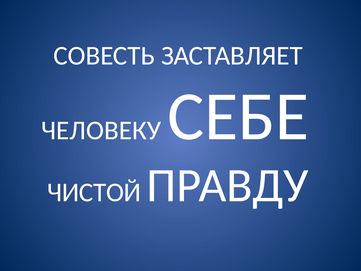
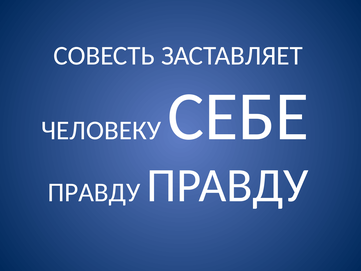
ЧИСТОЙ at (94, 192): ЧИСТОЙ -> ПРАВДУ
